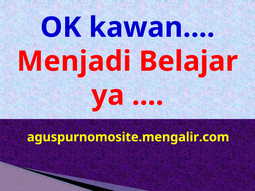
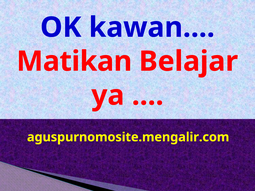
Menjadi: Menjadi -> Matikan
